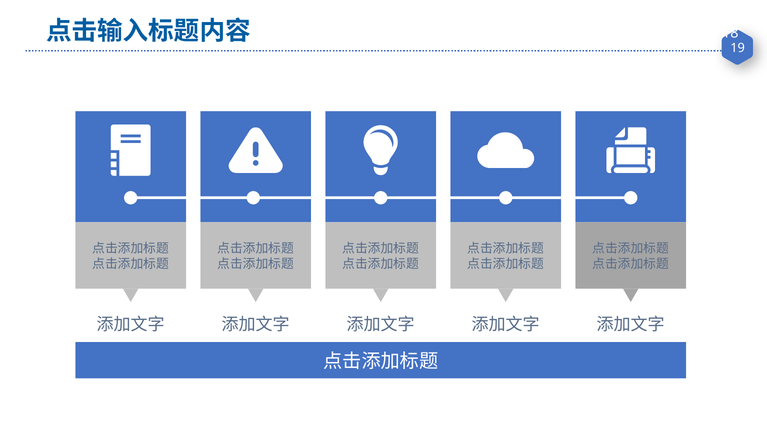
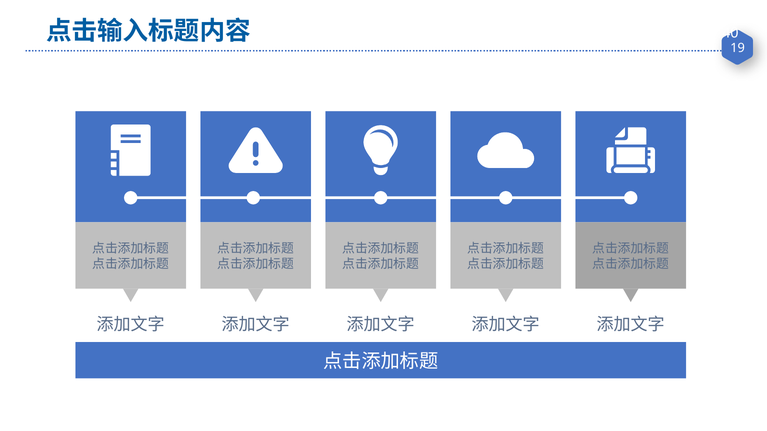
18: 18 -> 40
